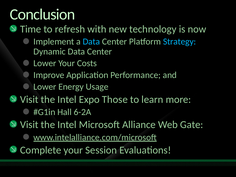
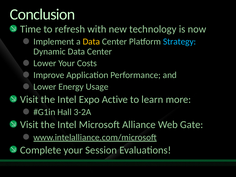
Data at (91, 42) colour: light blue -> yellow
Those: Those -> Active
6-2A: 6-2A -> 3-2A
